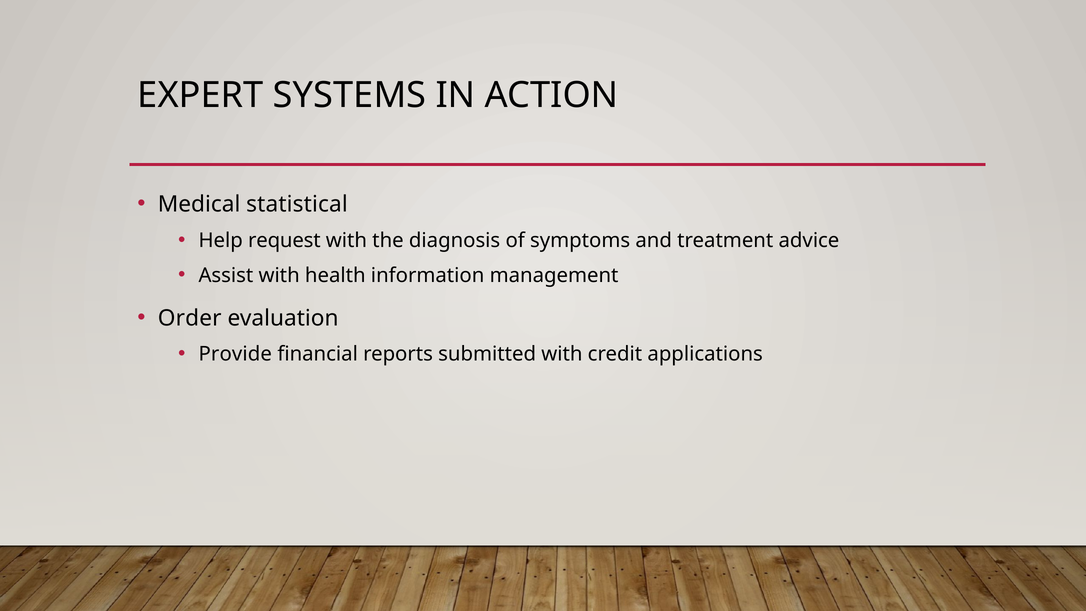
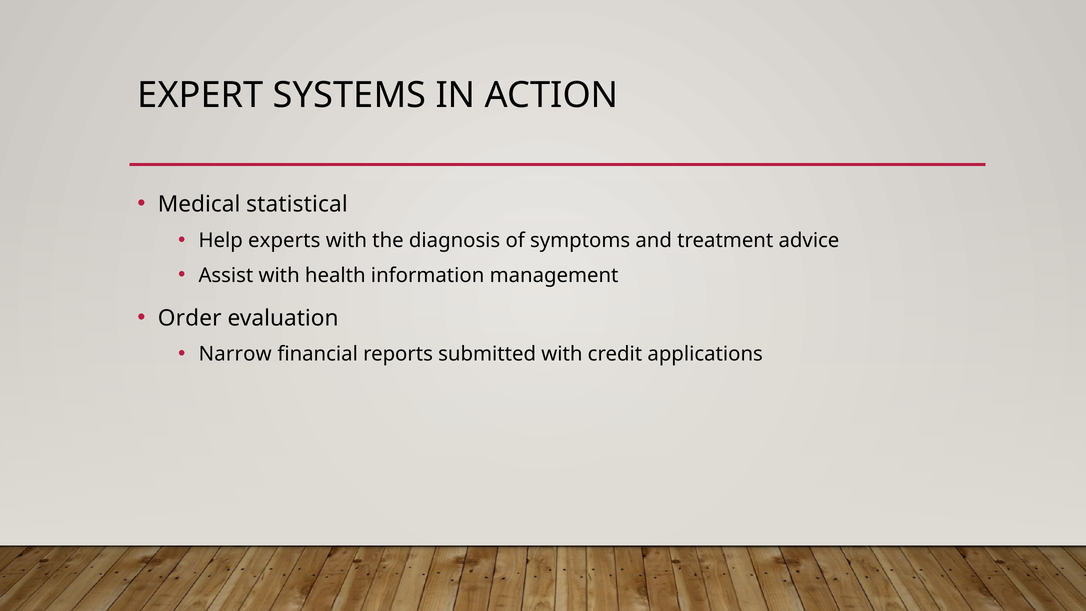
request: request -> experts
Provide: Provide -> Narrow
